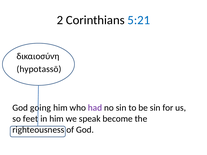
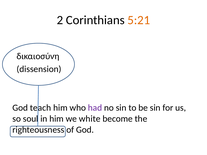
5:21 colour: blue -> orange
hypotassō: hypotassō -> dissension
going: going -> teach
feet: feet -> soul
speak: speak -> white
